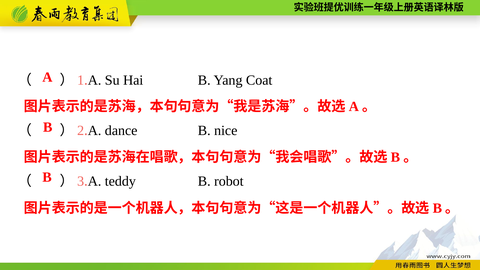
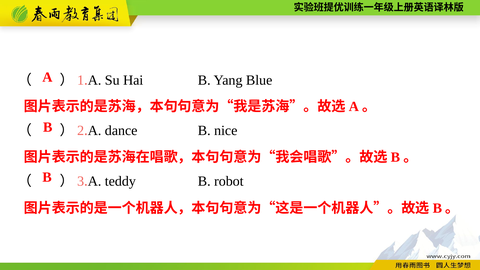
Coat: Coat -> Blue
